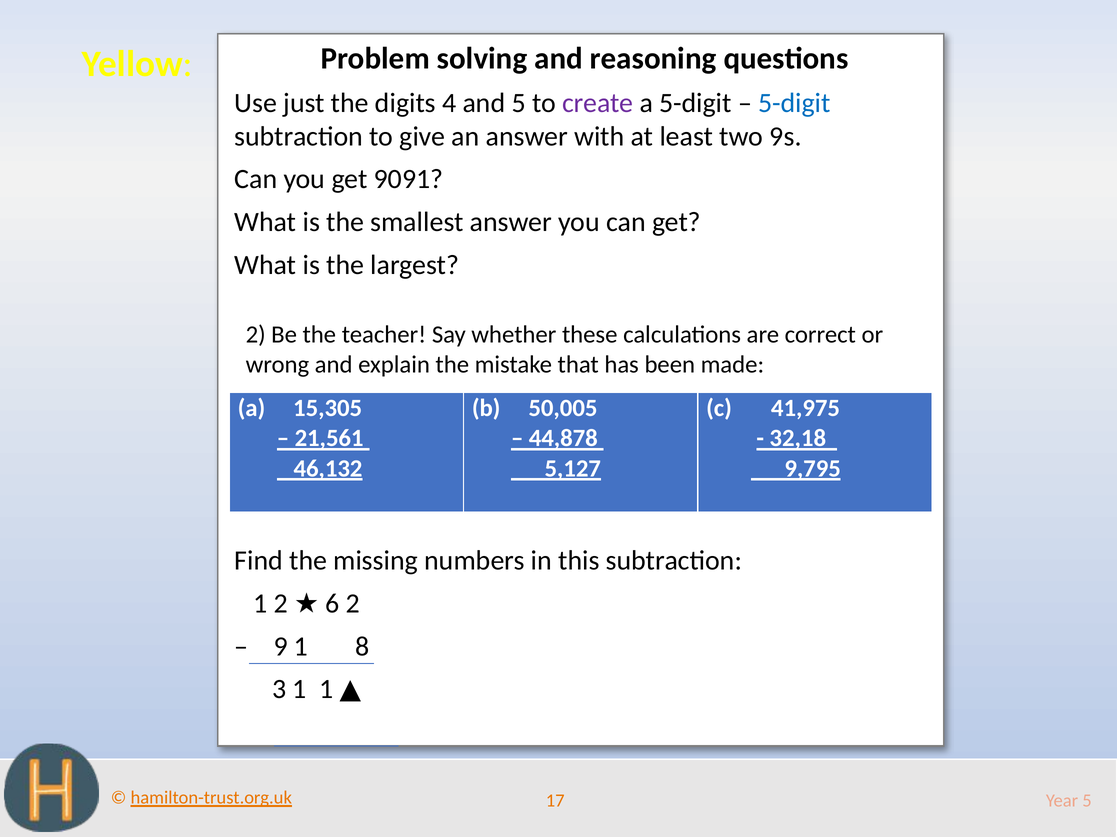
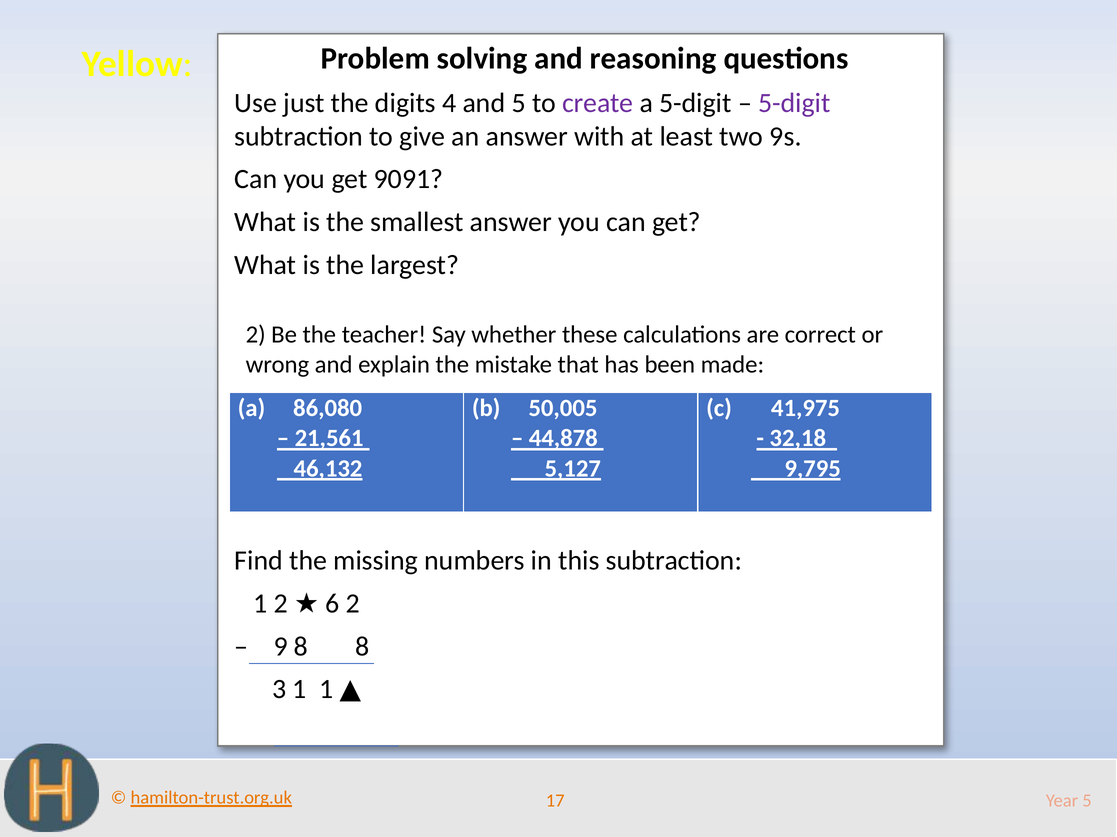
5-digit at (794, 103) colour: blue -> purple
15,305: 15,305 -> 86,080
9 1: 1 -> 8
